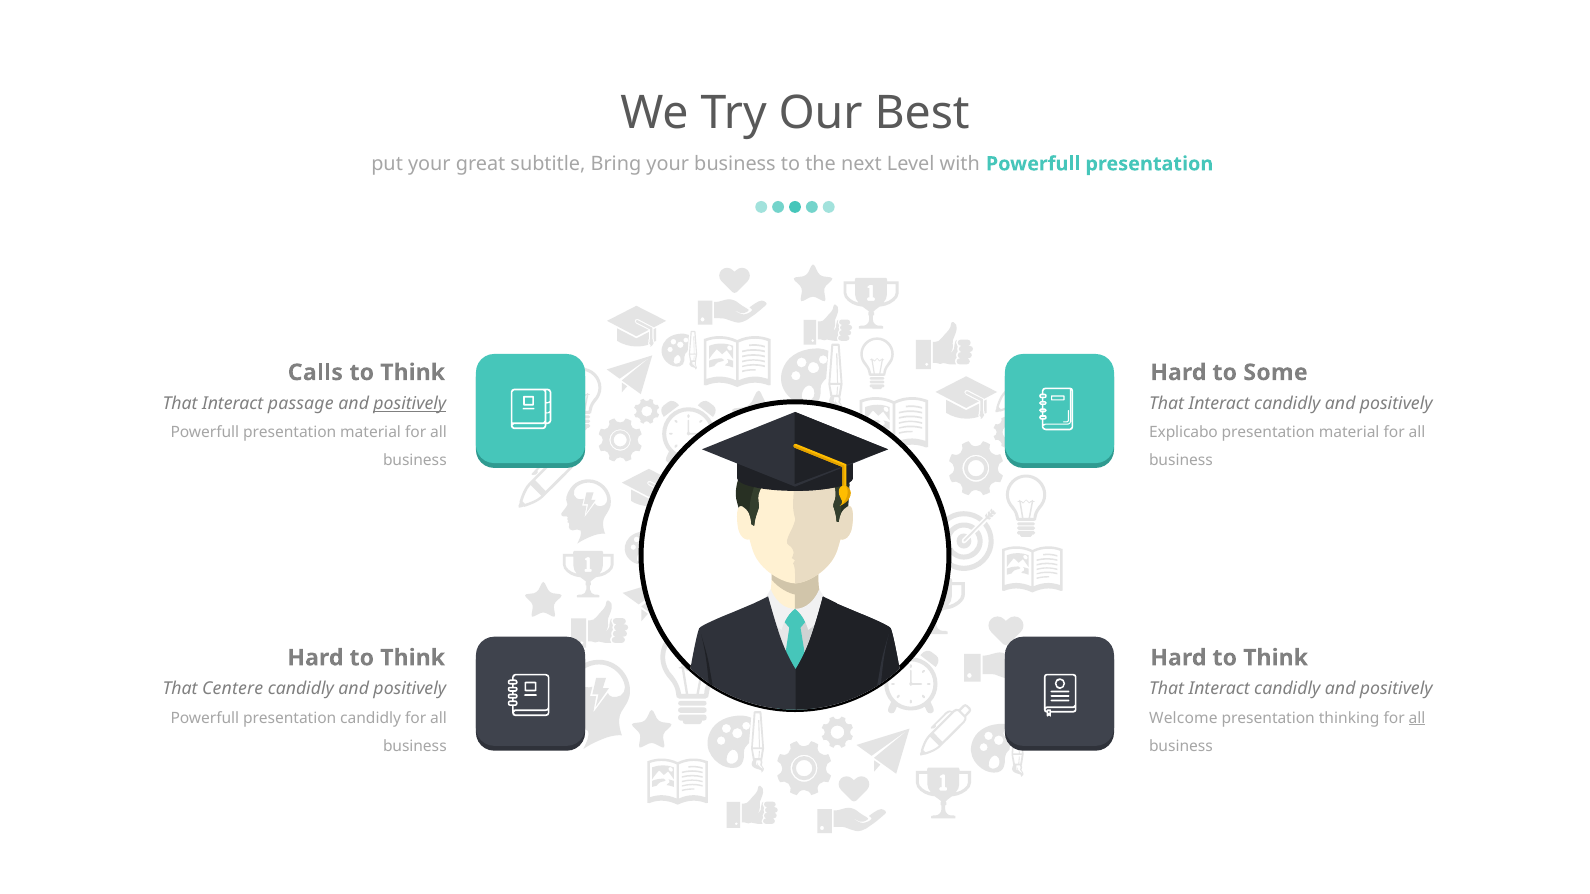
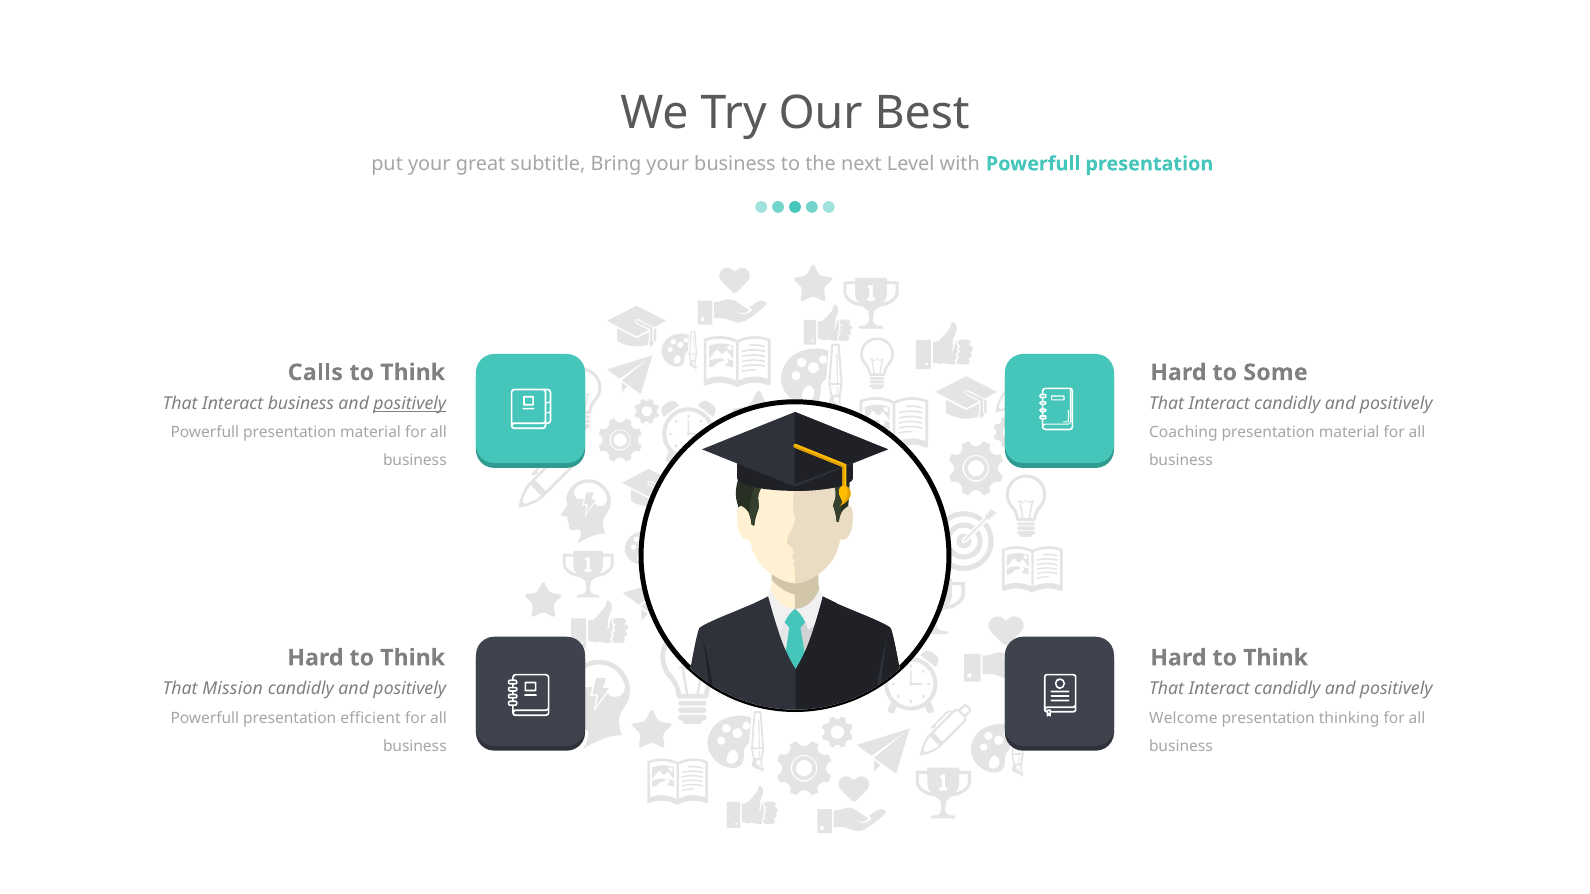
Interact passage: passage -> business
Explicabo: Explicabo -> Coaching
Centere: Centere -> Mission
presentation candidly: candidly -> efficient
all at (1417, 718) underline: present -> none
